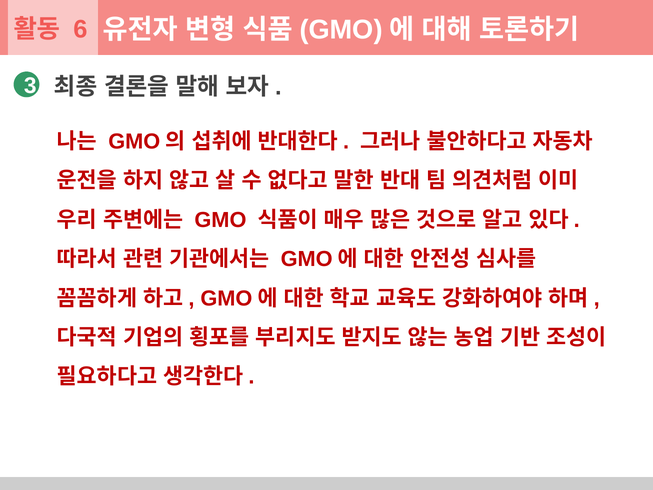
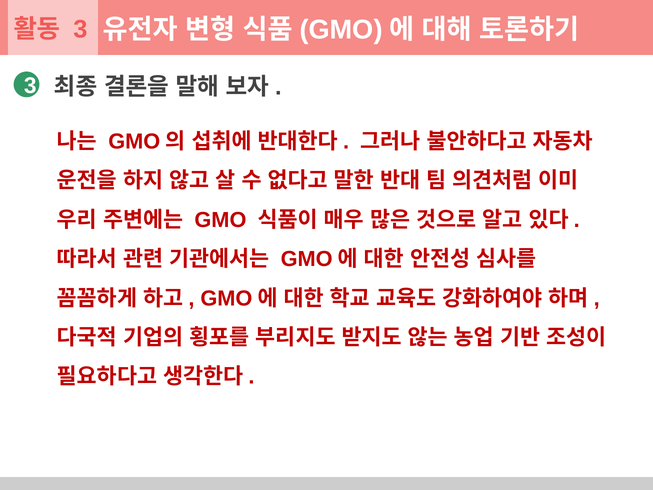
6 at (80, 29): 6 -> 3
